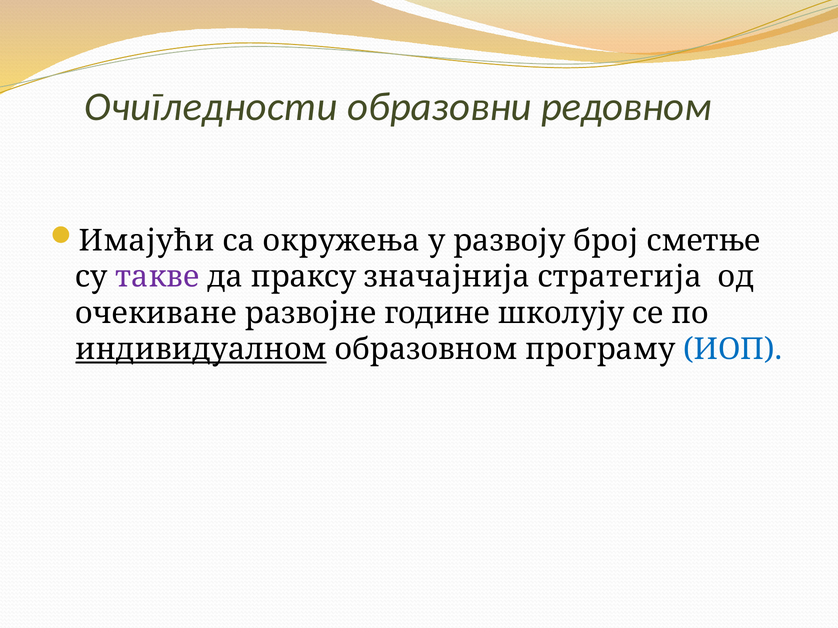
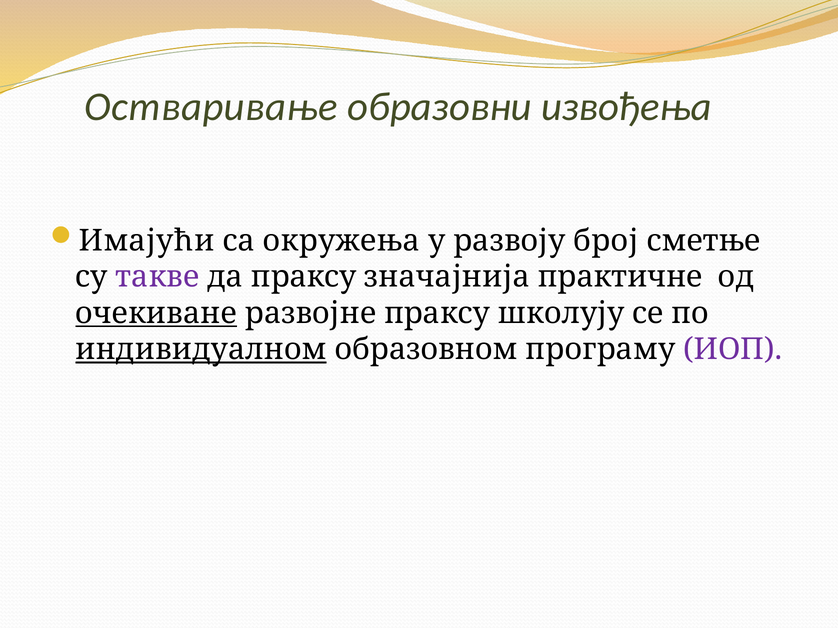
Очигледности: Очигледности -> Остваривање
редовном: редовном -> извођења
стратегија: стратегија -> практичне
очекиване underline: none -> present
развојне године: године -> праксу
ИОП colour: blue -> purple
